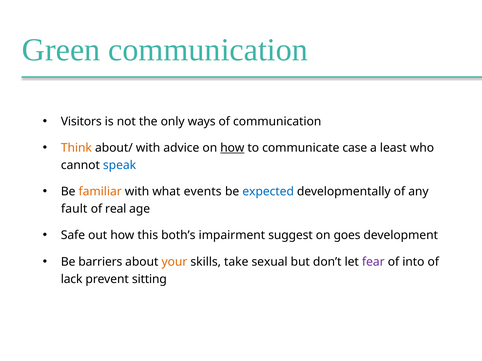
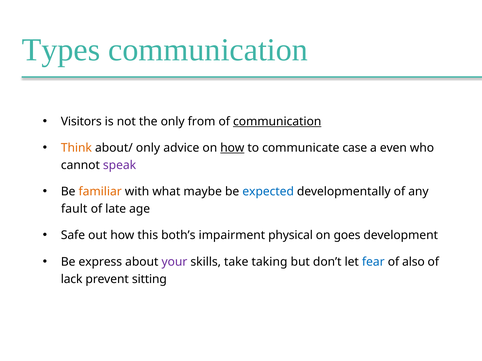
Green: Green -> Types
ways: ways -> from
communication at (277, 122) underline: none -> present
about/ with: with -> only
least: least -> even
speak colour: blue -> purple
events: events -> maybe
real: real -> late
suggest: suggest -> physical
barriers: barriers -> express
your colour: orange -> purple
sexual: sexual -> taking
fear colour: purple -> blue
into: into -> also
